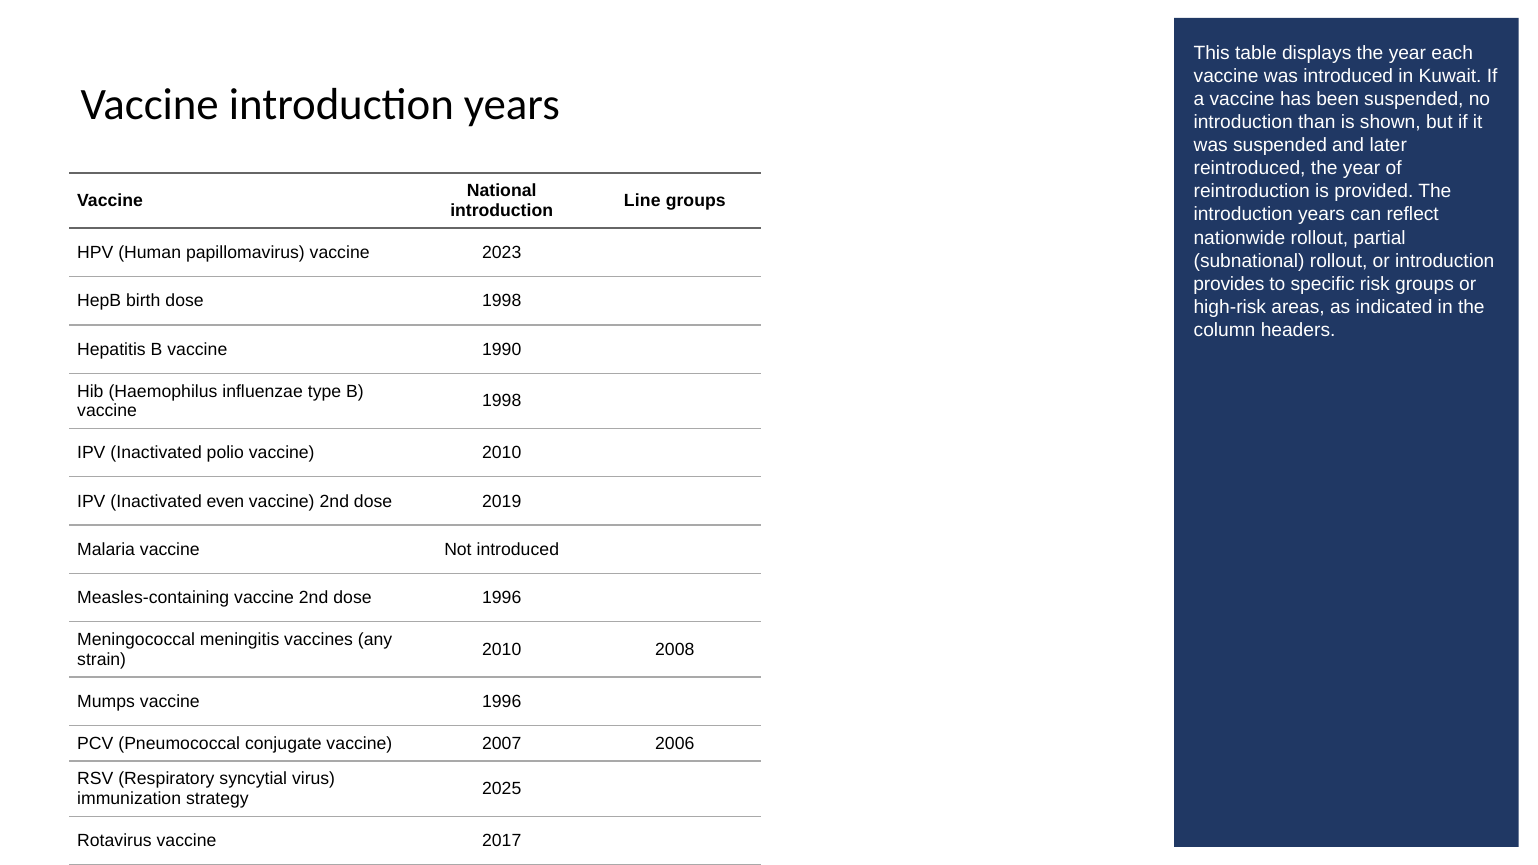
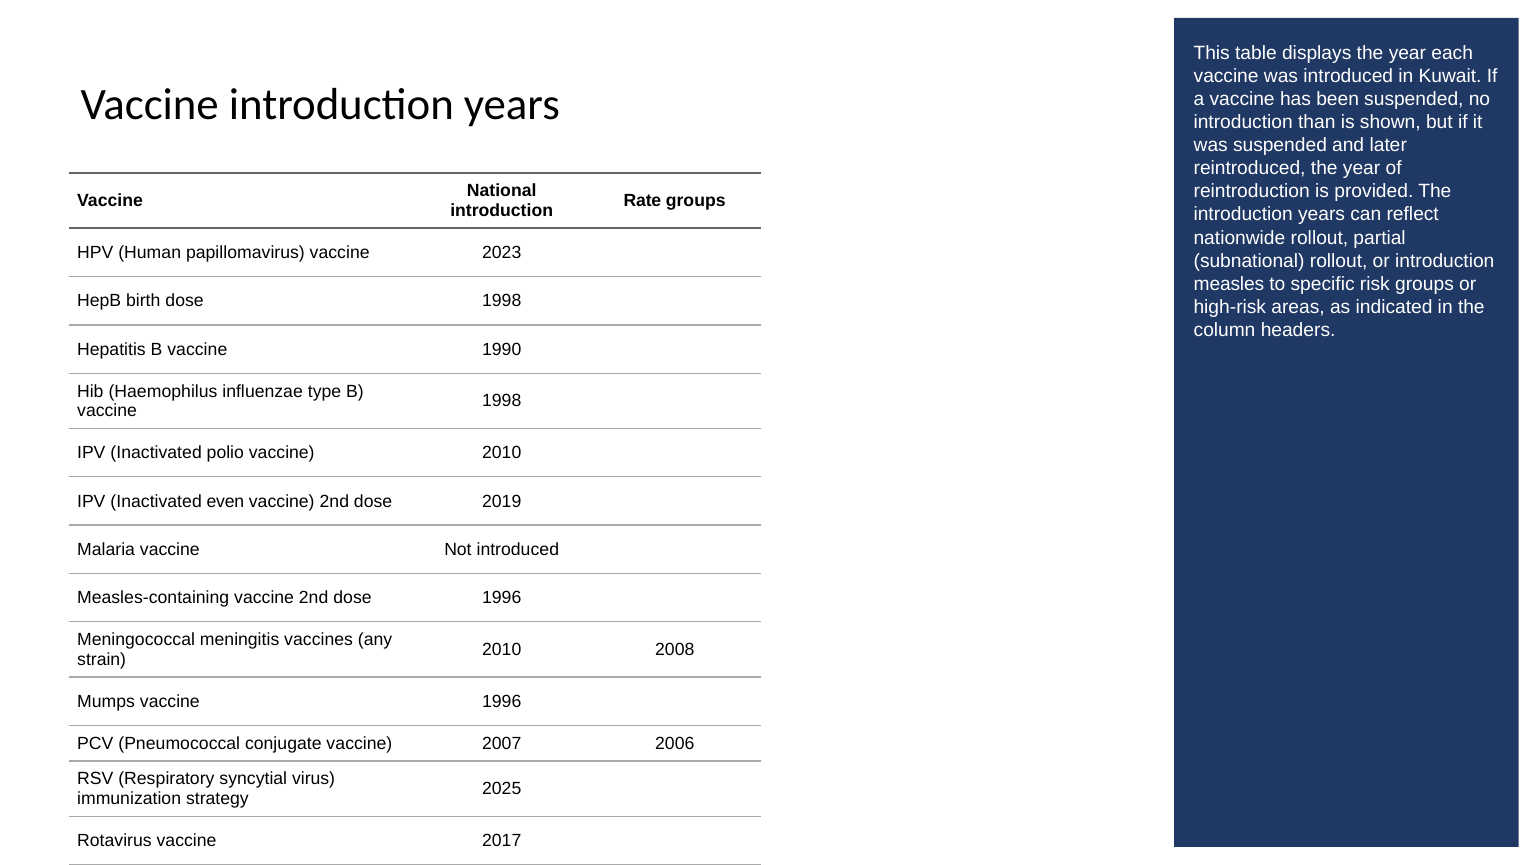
Line: Line -> Rate
provides: provides -> measles
